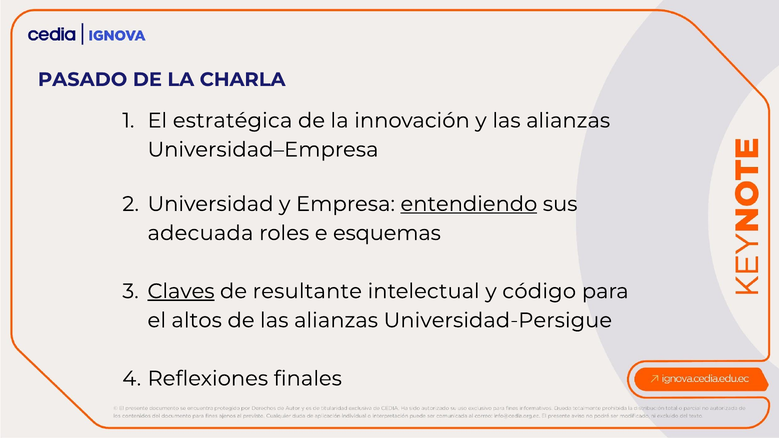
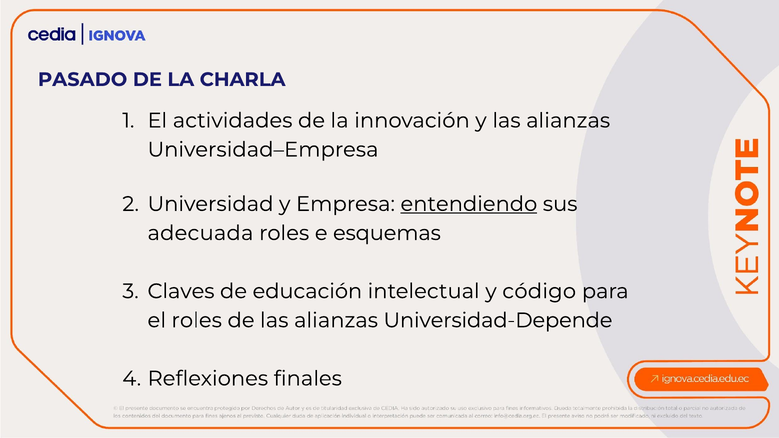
estratégica: estratégica -> actividades
Claves underline: present -> none
resultante: resultante -> educación
el altos: altos -> roles
Universidad-Persigue: Universidad-Persigue -> Universidad-Depende
